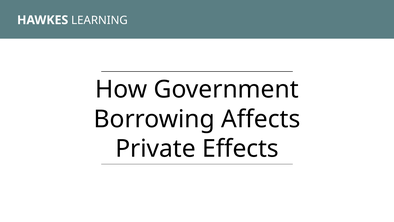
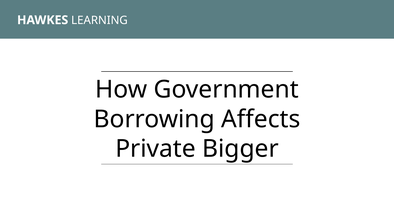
Effects: Effects -> Bigger
